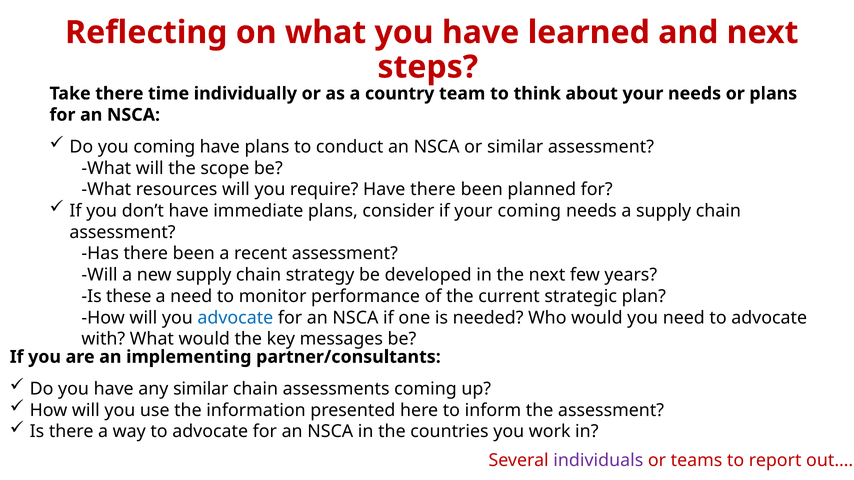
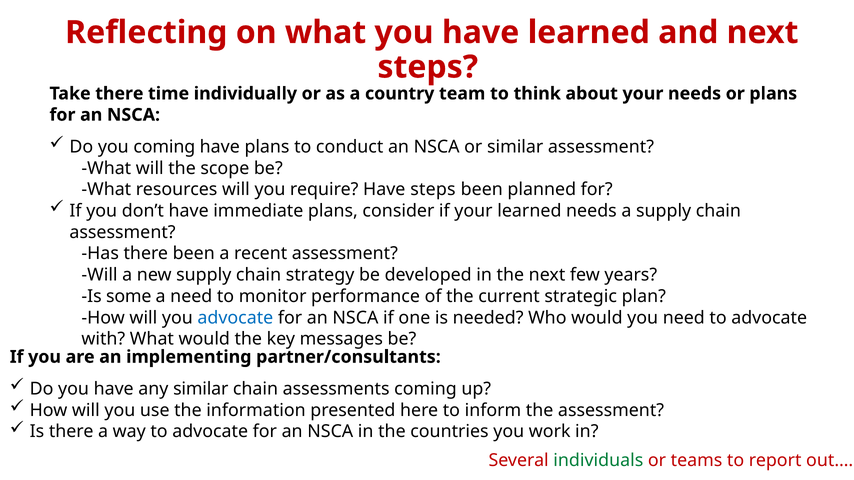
Have there: there -> steps
your coming: coming -> learned
these: these -> some
individuals colour: purple -> green
